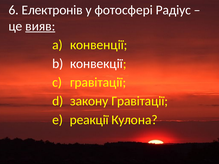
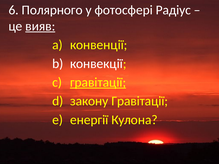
Електронів: Електронів -> Полярного
гравітації at (98, 82) underline: none -> present
реакції: реакції -> енергії
